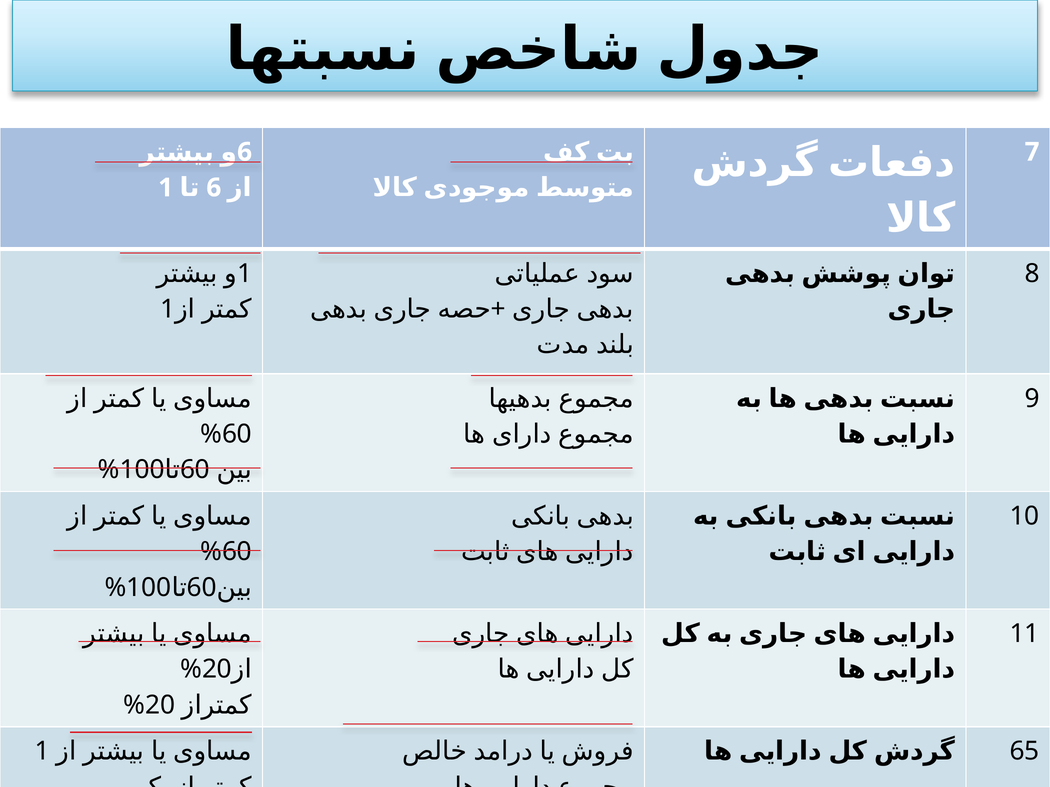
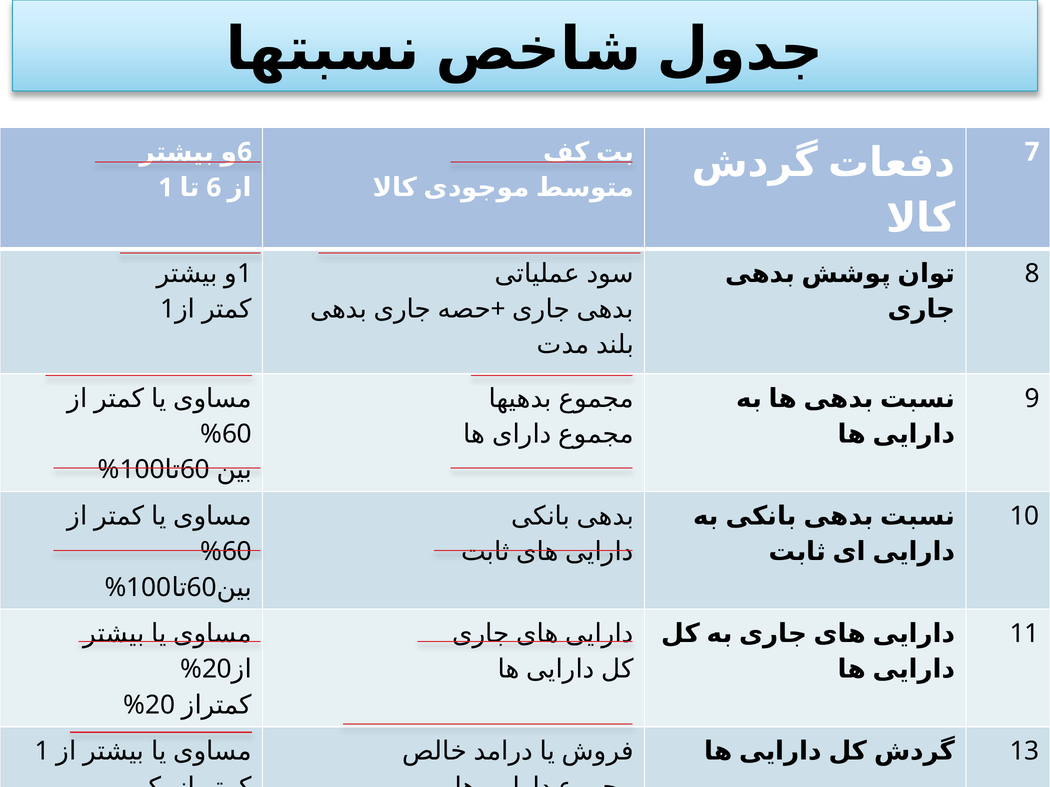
65 at (1025, 752): 65 -> 13
